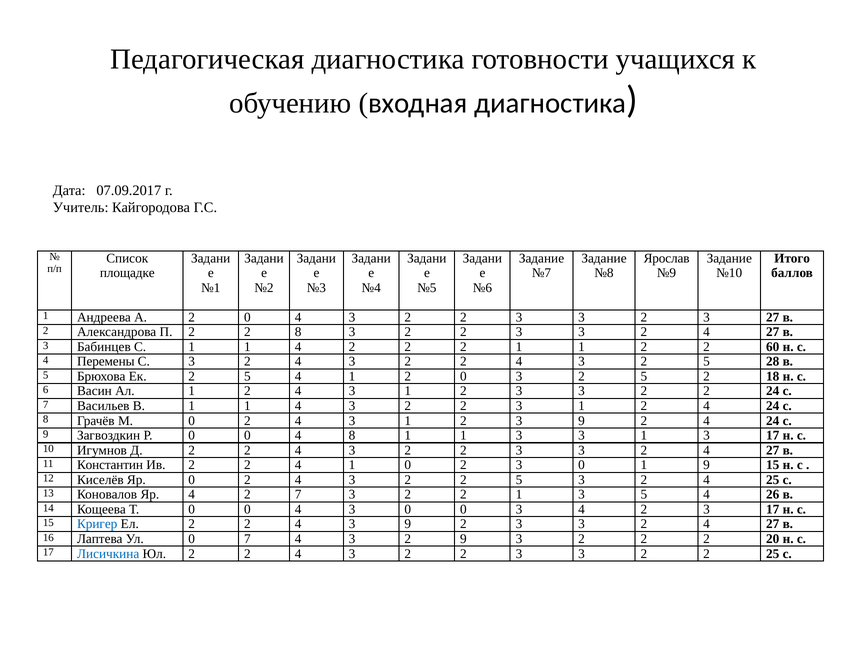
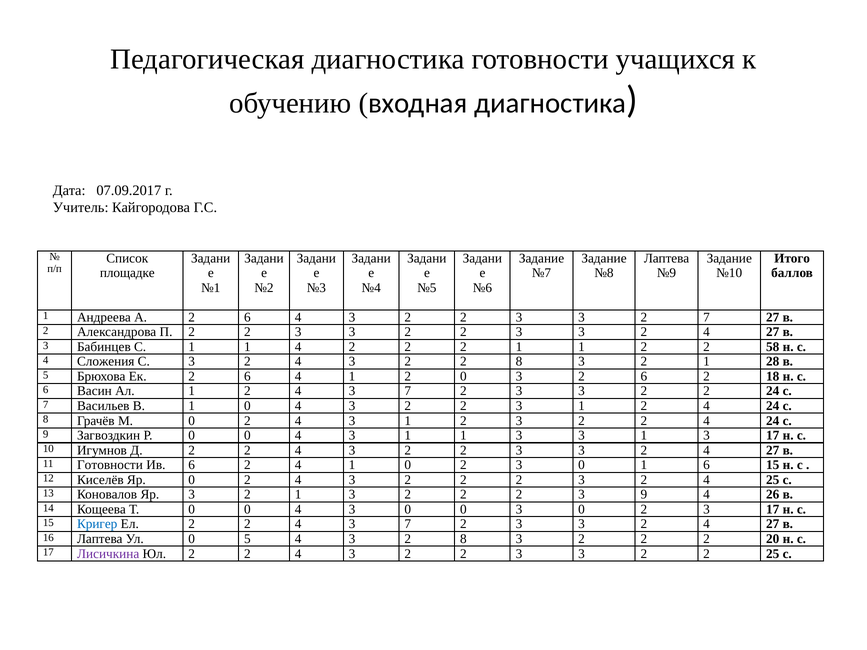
Ярослав at (667, 258): Ярослав -> Лаптева
А 2 0: 0 -> 6
3 2 3: 3 -> 7
П 2 2 8: 8 -> 3
60: 60 -> 58
Перемены: Перемены -> Сложения
3 2 2 4: 4 -> 8
5 at (707, 362): 5 -> 1
Ек 2 5: 5 -> 6
0 3 2 5: 5 -> 6
1 at (408, 391): 1 -> 7
В 1 1: 1 -> 0
1 2 3 9: 9 -> 2
8 at (352, 436): 8 -> 3
11 Константин: Константин -> Готовности
Ив 2: 2 -> 6
1 9: 9 -> 6
5 at (519, 480): 5 -> 2
Яр 4: 4 -> 3
7 at (298, 495): 7 -> 1
1 at (519, 495): 1 -> 2
3 5: 5 -> 9
0 3 4: 4 -> 0
9 at (408, 524): 9 -> 7
0 7: 7 -> 5
3 2 9: 9 -> 8
Лисичкина colour: blue -> purple
